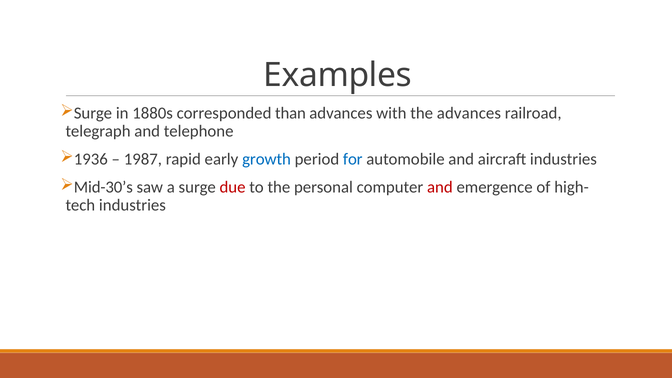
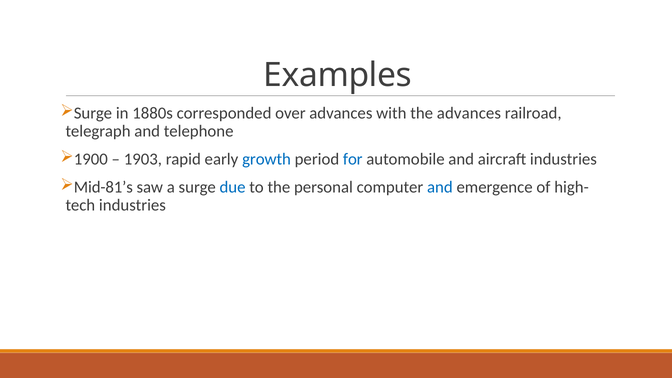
than: than -> over
1936: 1936 -> 1900
1987: 1987 -> 1903
Mid-30’s: Mid-30’s -> Mid-81’s
due colour: red -> blue
and at (440, 187) colour: red -> blue
